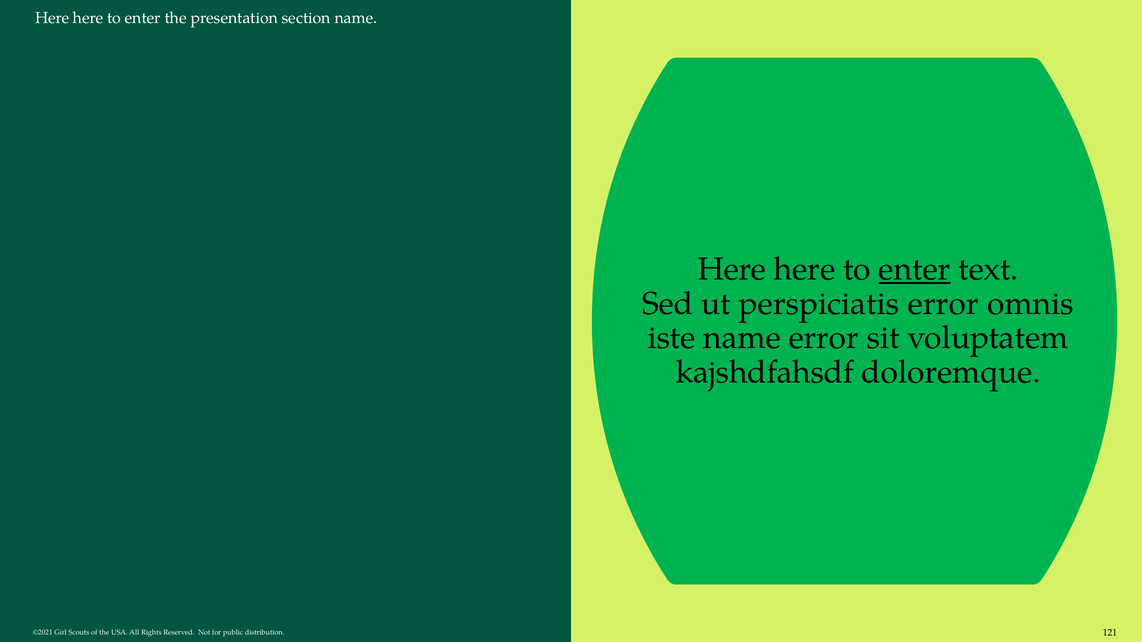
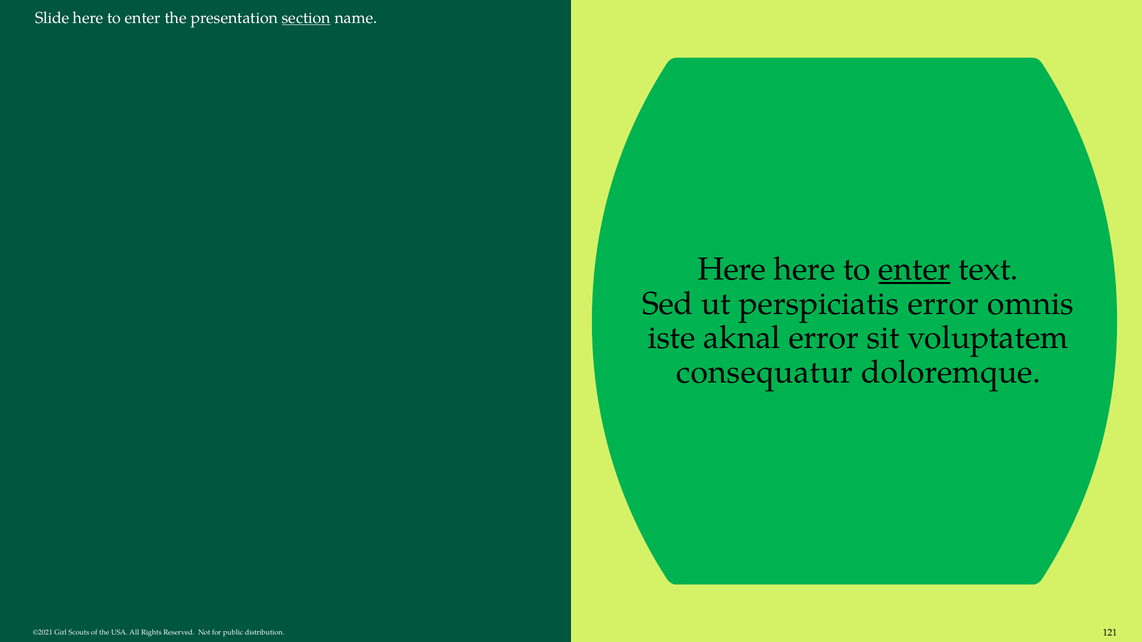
Here at (52, 18): Here -> Slide
section underline: none -> present
iste name: name -> aknal
kajshdfahsdf: kajshdfahsdf -> consequatur
